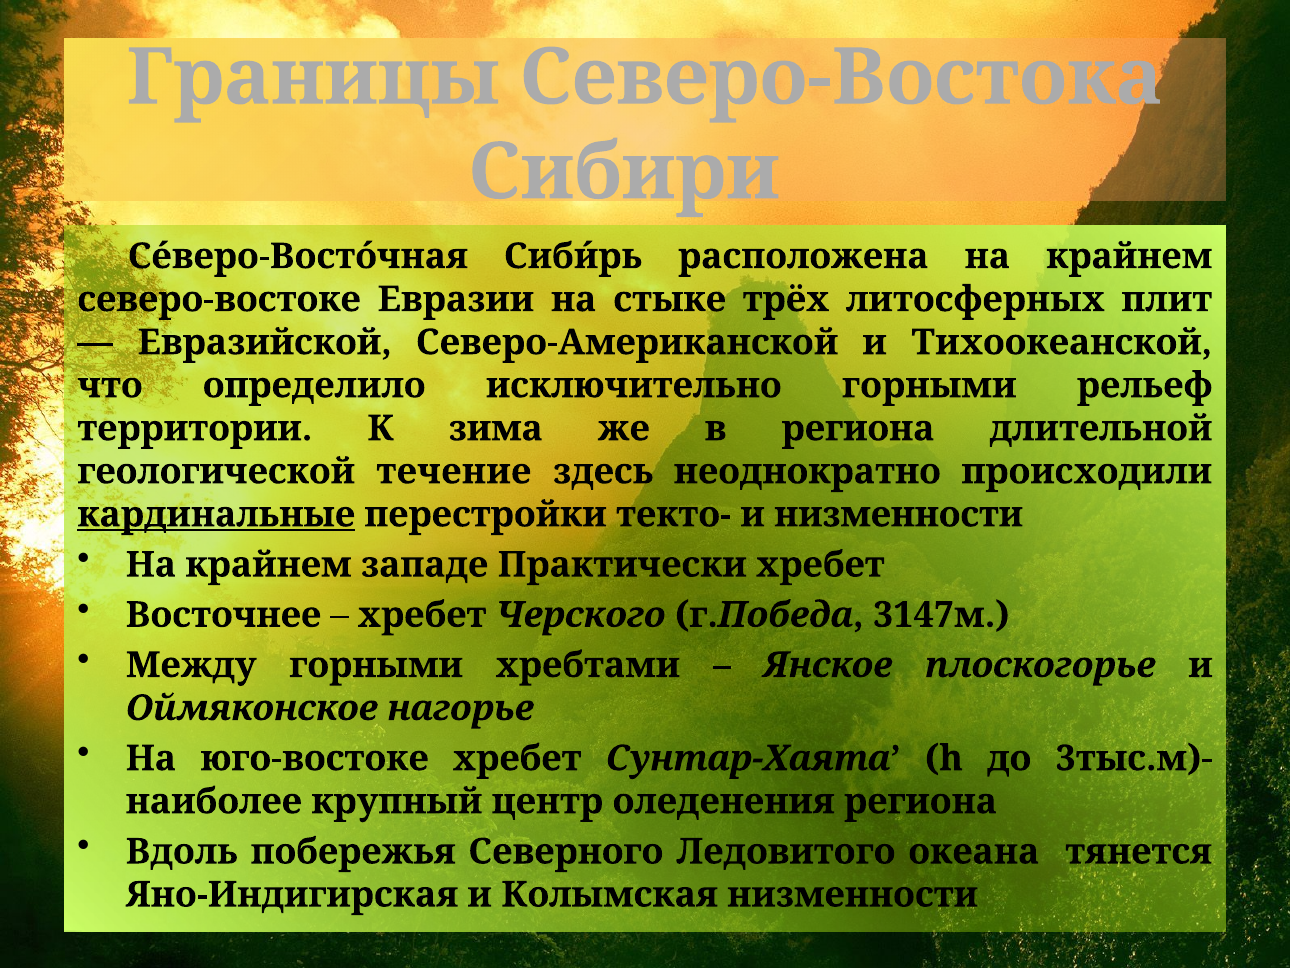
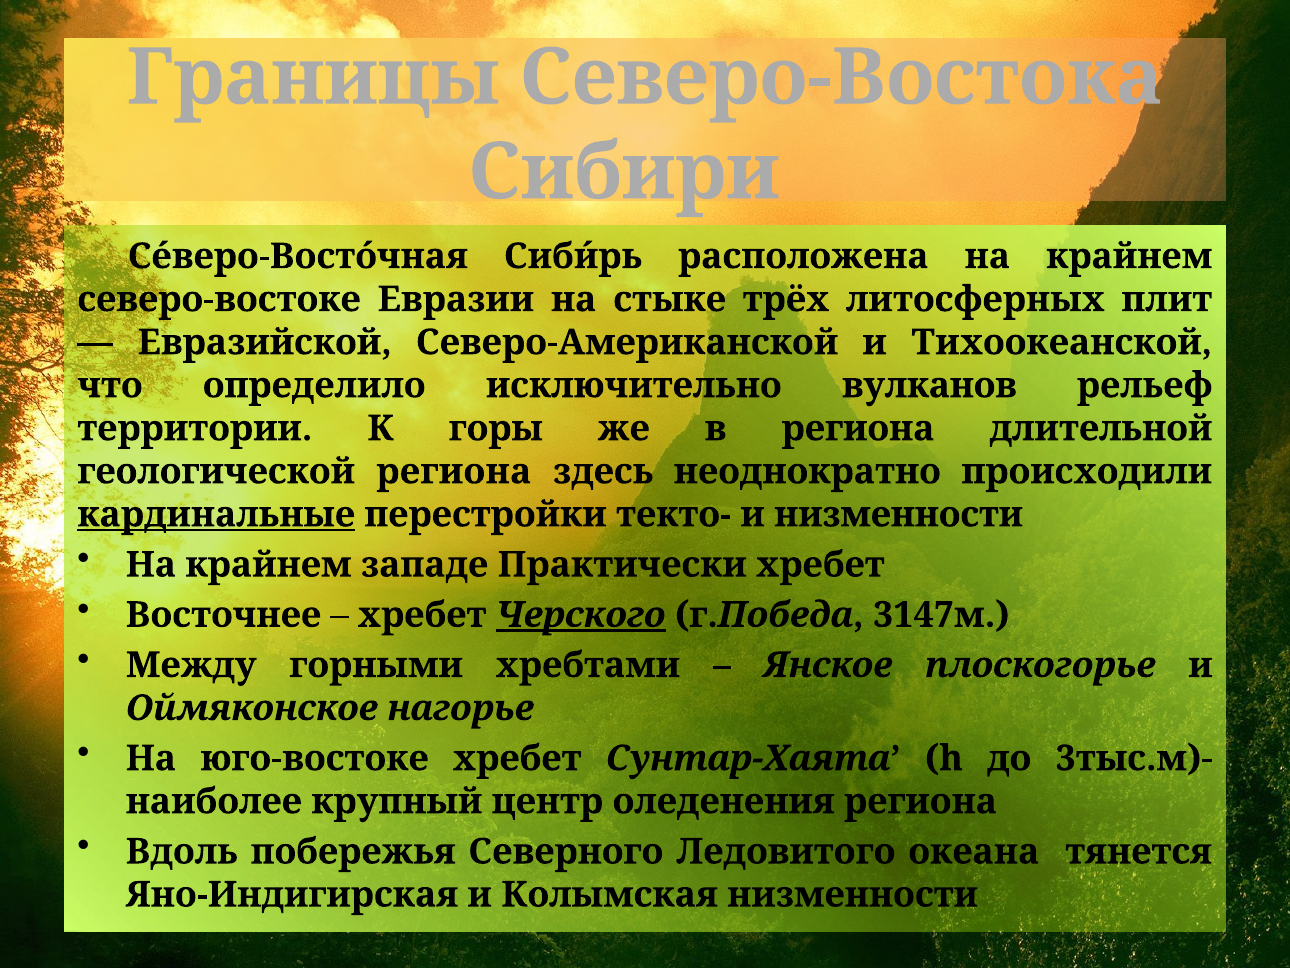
исключительно горными: горными -> вулканов
зима: зима -> горы
геологической течение: течение -> региона
Черского underline: none -> present
